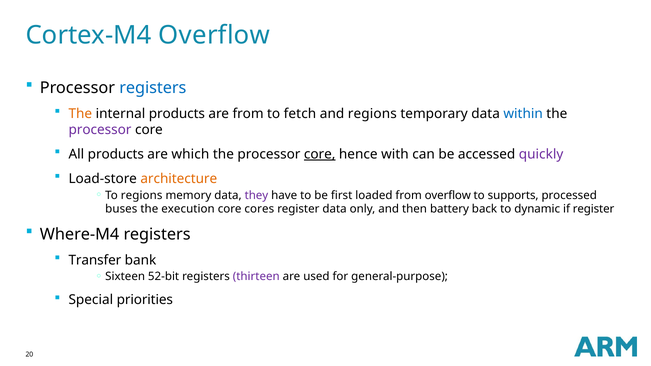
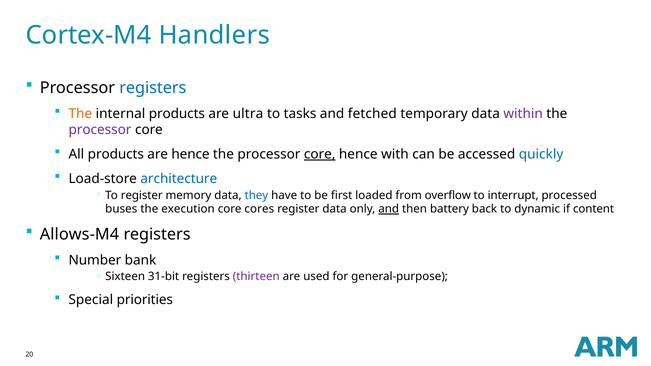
Cortex-M4 Overflow: Overflow -> Handlers
are from: from -> ultra
fetch: fetch -> tasks
and regions: regions -> fetched
within colour: blue -> purple
are which: which -> hence
quickly colour: purple -> blue
architecture colour: orange -> blue
To regions: regions -> register
they colour: purple -> blue
supports: supports -> interrupt
and at (389, 209) underline: none -> present
if register: register -> content
Where-M4: Where-M4 -> Allows-M4
Transfer: Transfer -> Number
52-bit: 52-bit -> 31-bit
